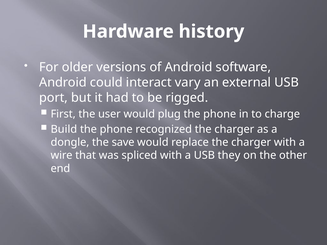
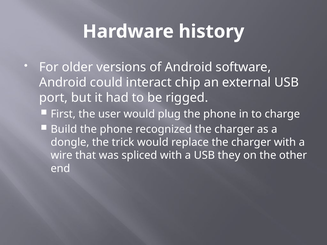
vary: vary -> chip
save: save -> trick
